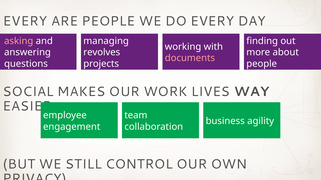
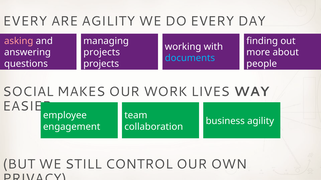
ARE PEOPLE: PEOPLE -> AGILITY
revolves at (102, 52): revolves -> projects
documents colour: pink -> light blue
